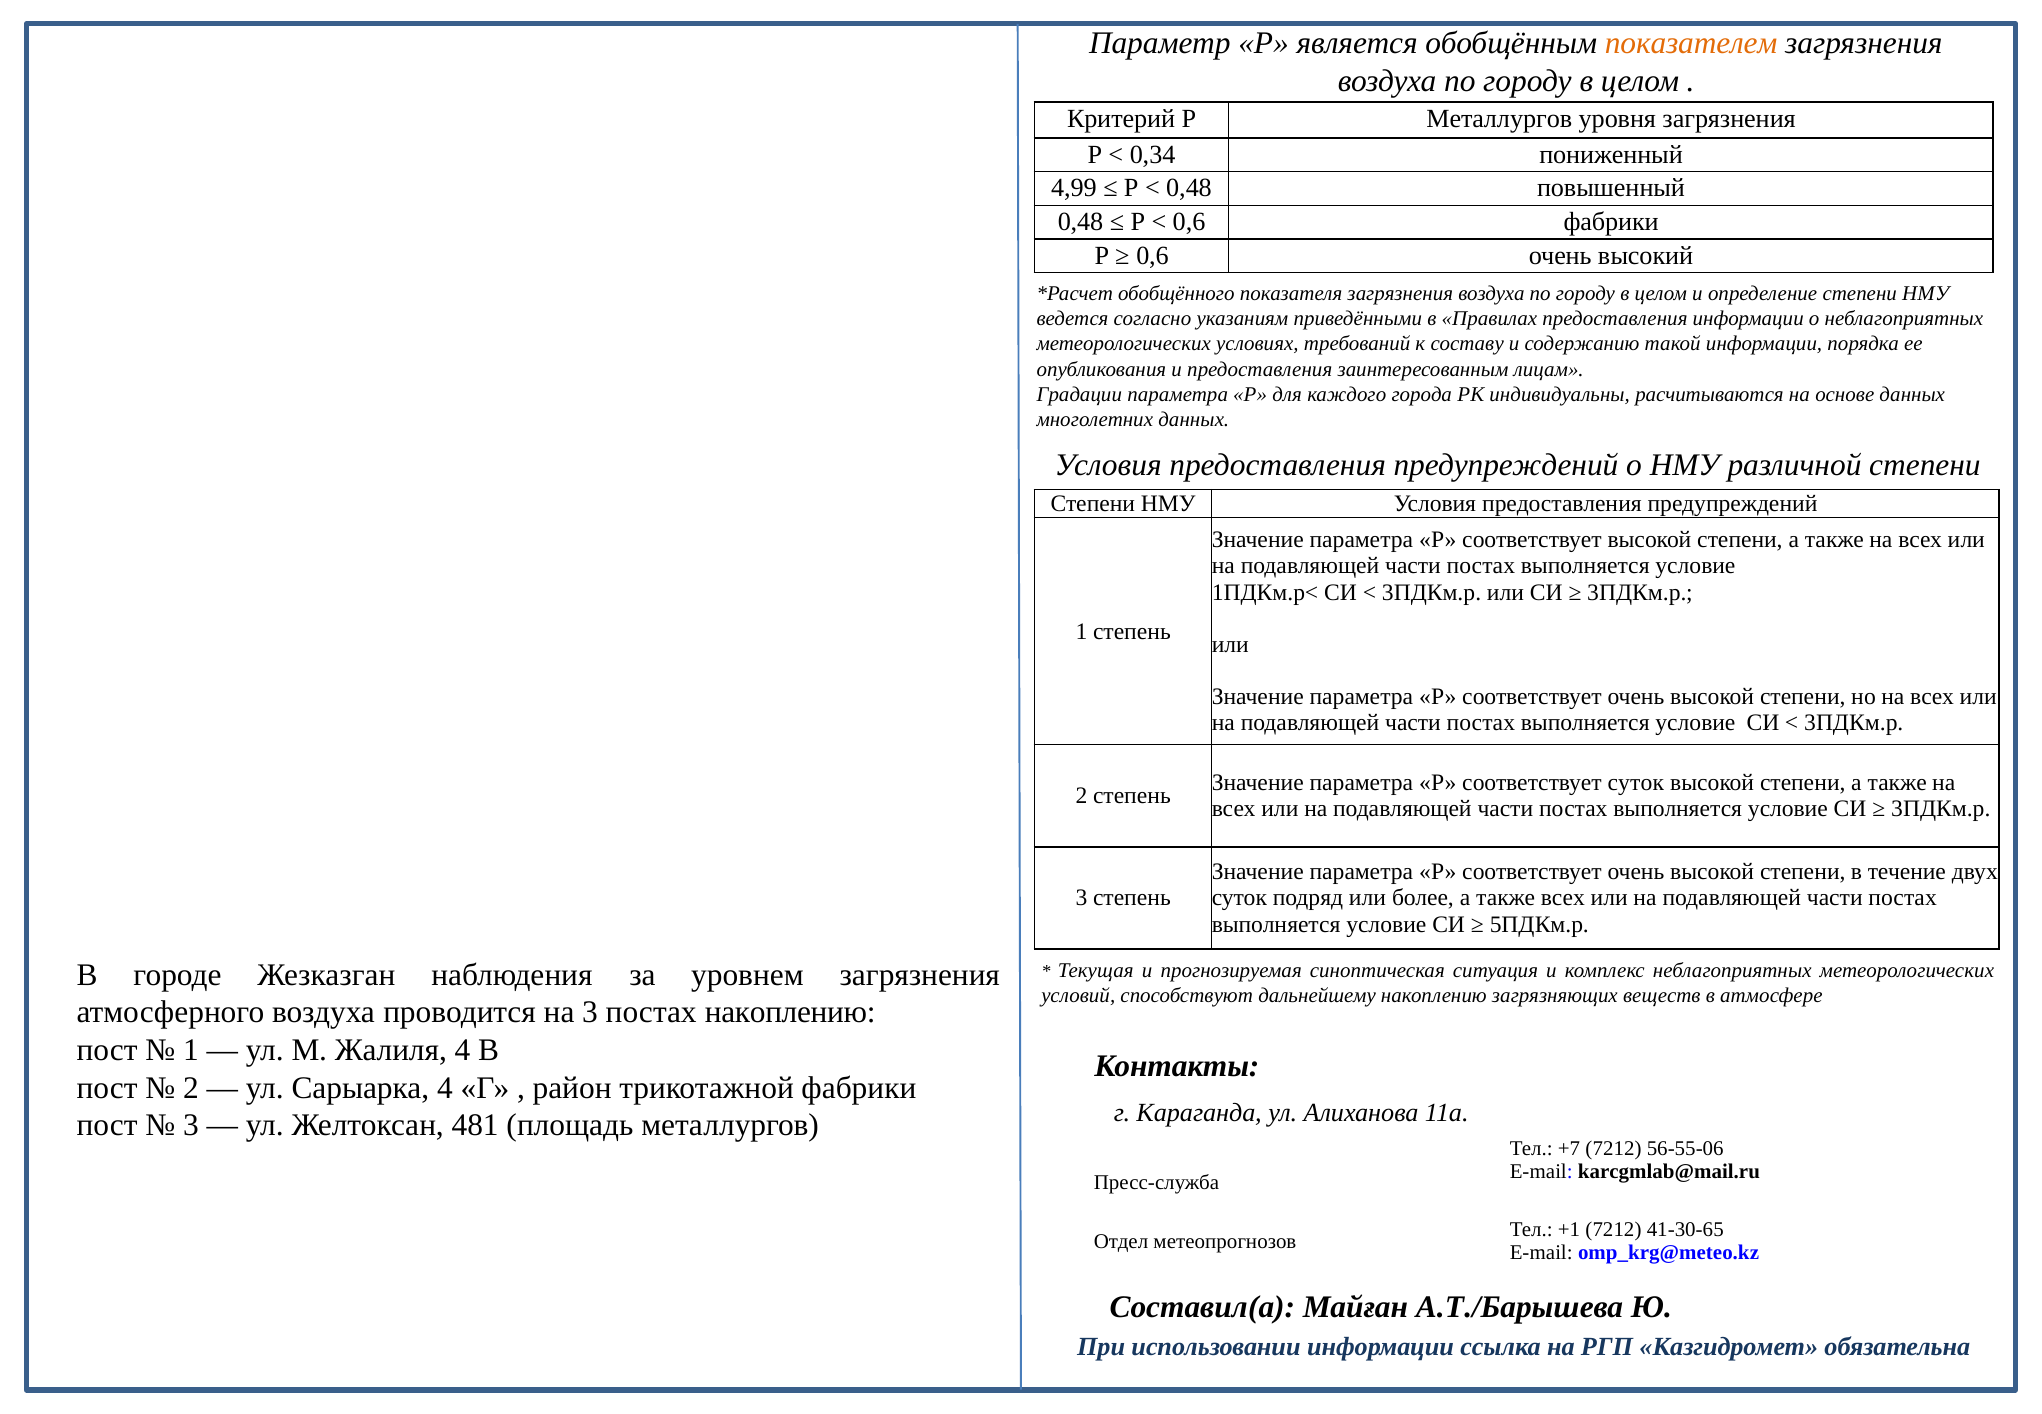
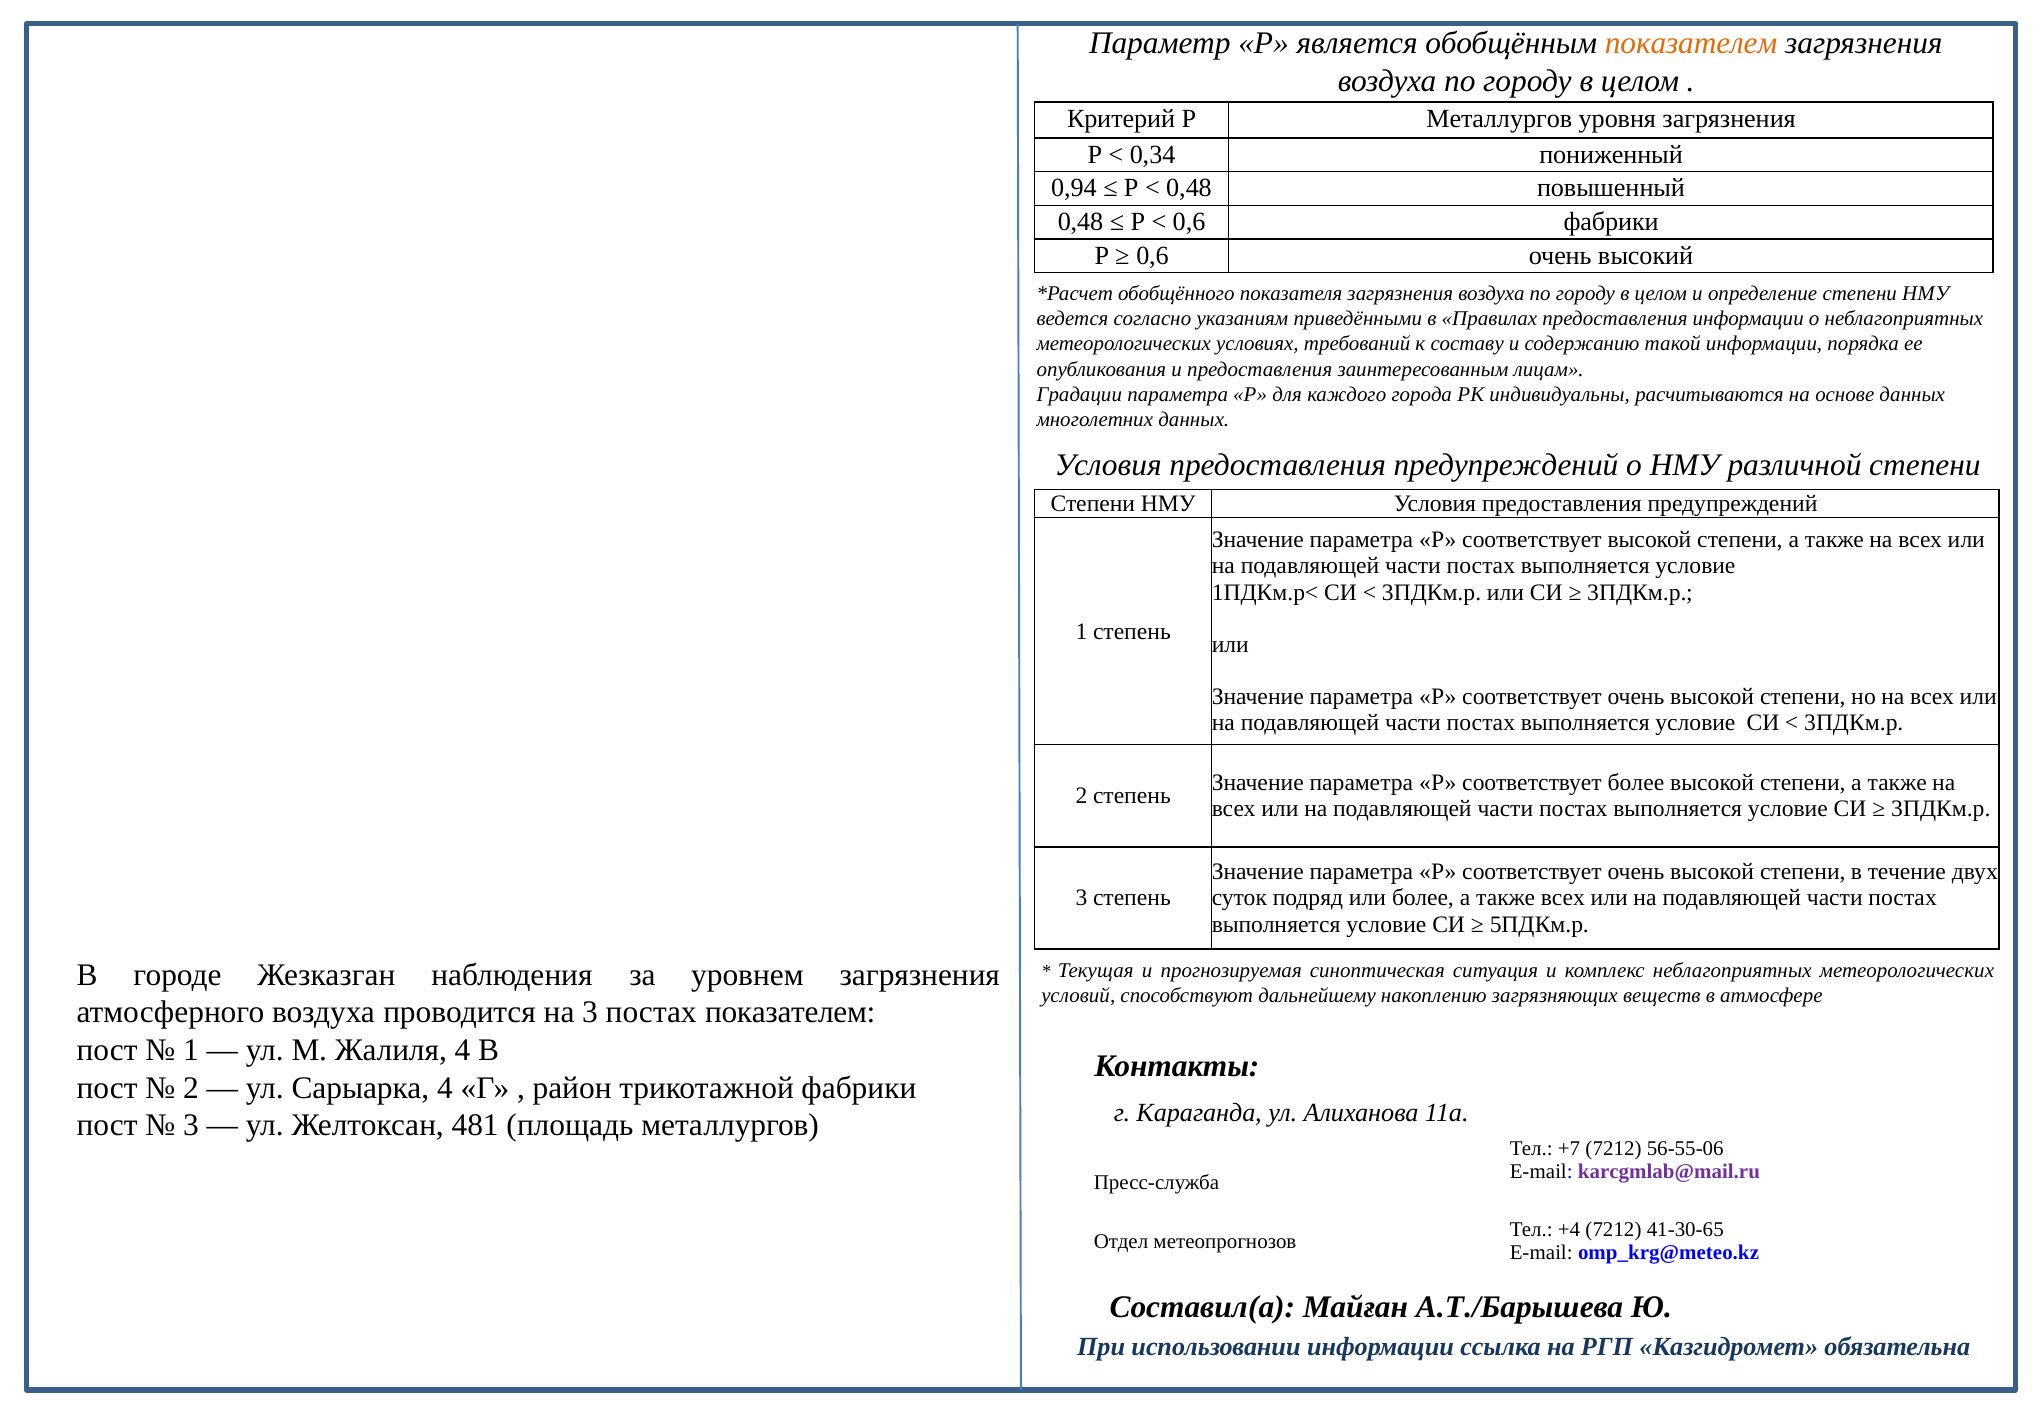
4,99: 4,99 -> 0,94
соответствует суток: суток -> более
постах накоплению: накоплению -> показателем
karcgmlab@mail.ru colour: black -> purple
+1: +1 -> +4
